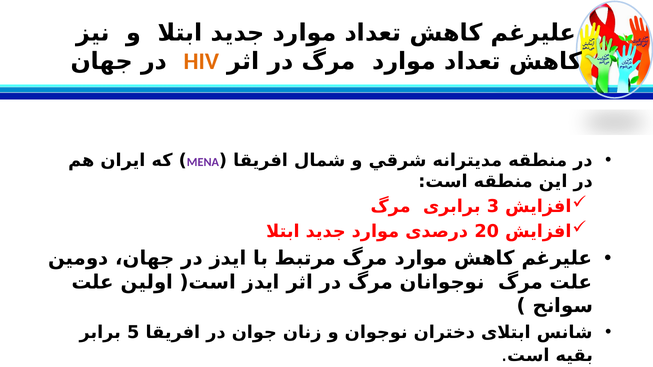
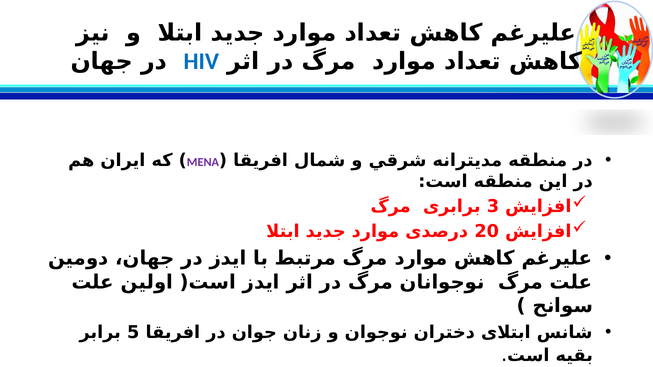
HIV colour: orange -> blue
